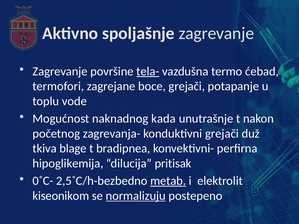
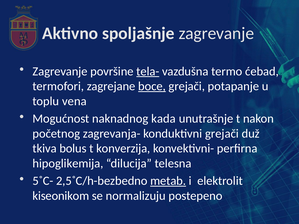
boce underline: none -> present
vode: vode -> vena
blage: blage -> bolus
bradipnea: bradipnea -> konverzija
pritisak: pritisak -> telesna
0˚C-: 0˚C- -> 5˚C-
normalizuju underline: present -> none
